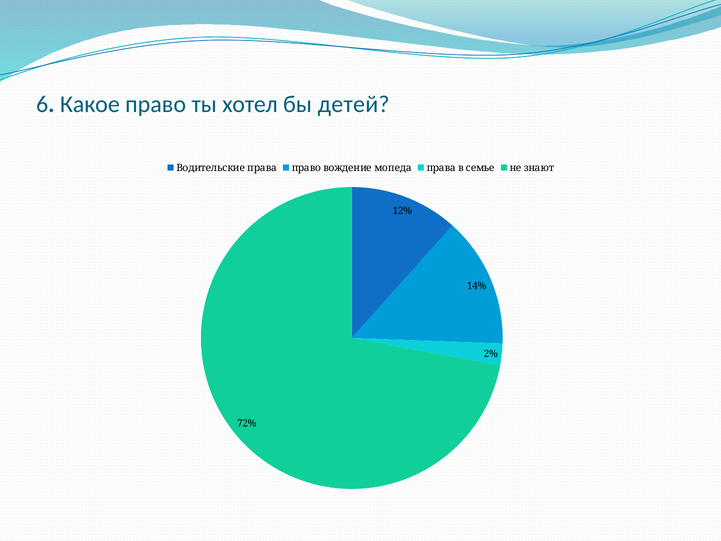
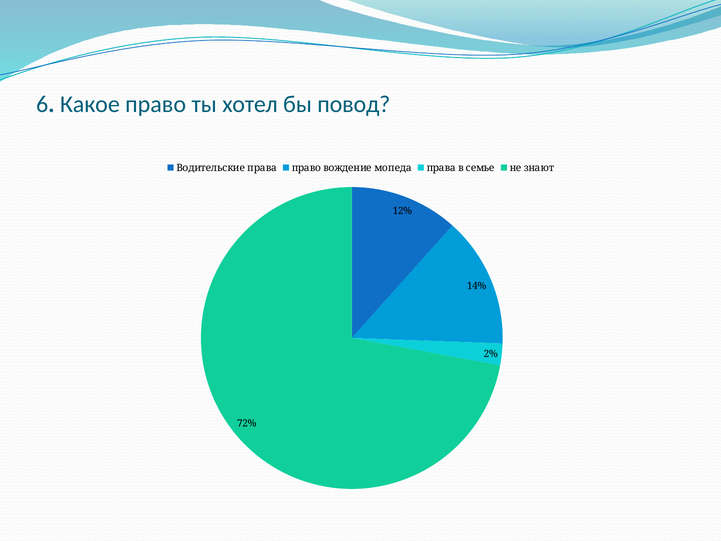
детей: детей -> повод
